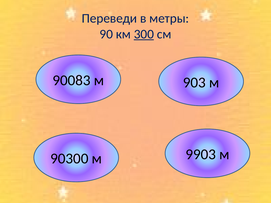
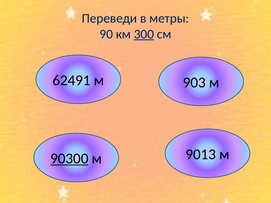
90083: 90083 -> 62491
90300 underline: none -> present
9903: 9903 -> 9013
